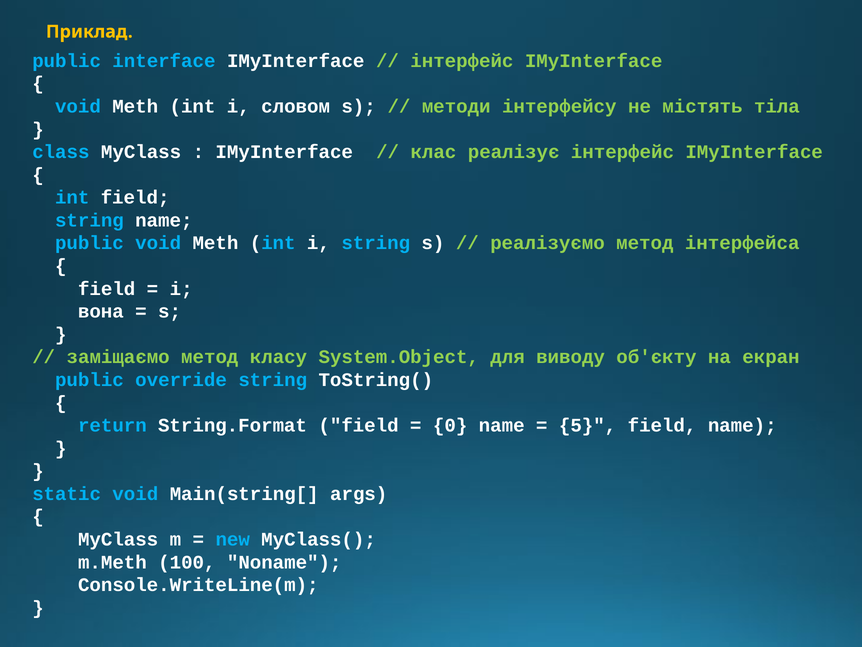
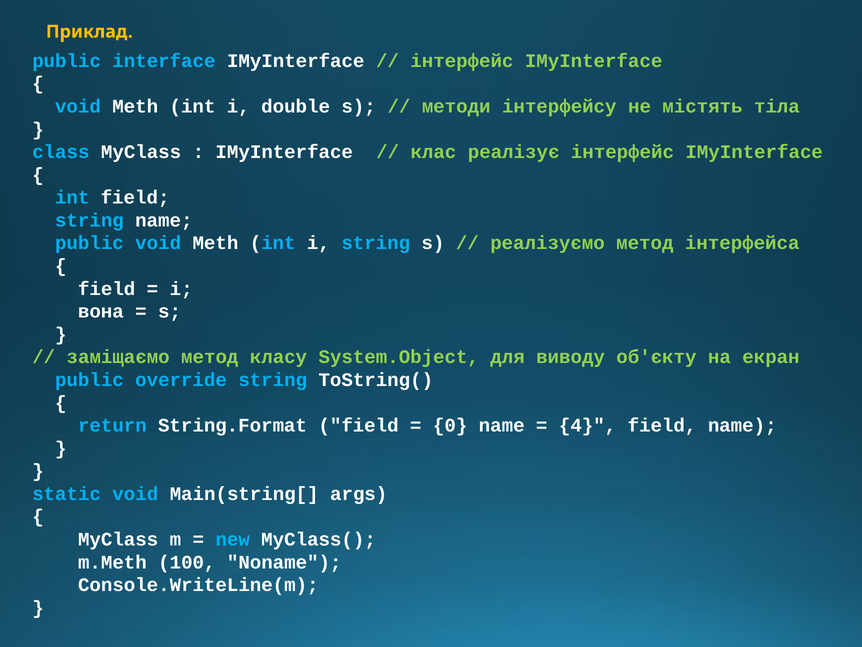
словом: словом -> double
5: 5 -> 4
